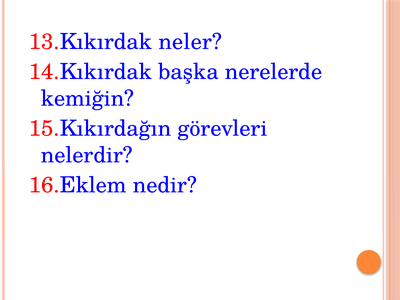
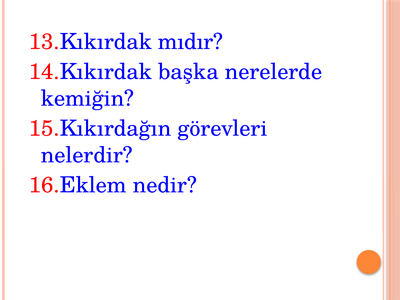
neler: neler -> mıdır
